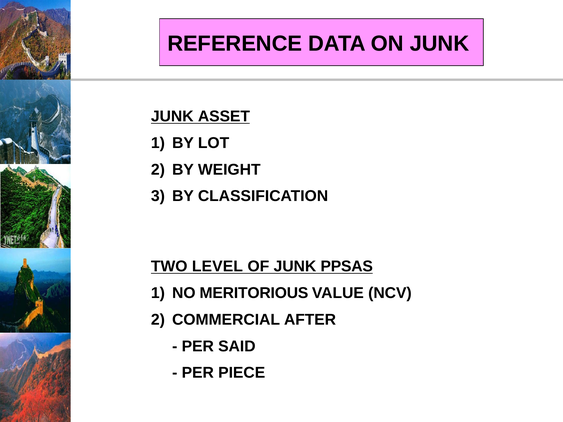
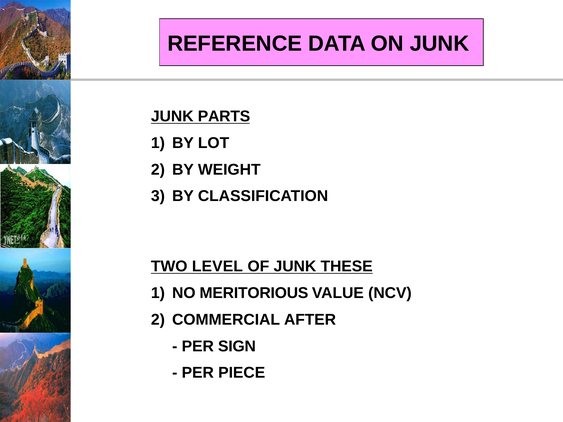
ASSET: ASSET -> PARTS
PPSAS: PPSAS -> THESE
SAID: SAID -> SIGN
